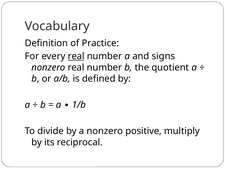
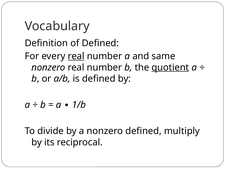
of Practice: Practice -> Defined
signs: signs -> same
quotient underline: none -> present
nonzero positive: positive -> defined
